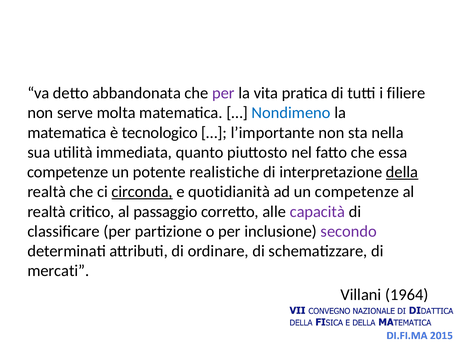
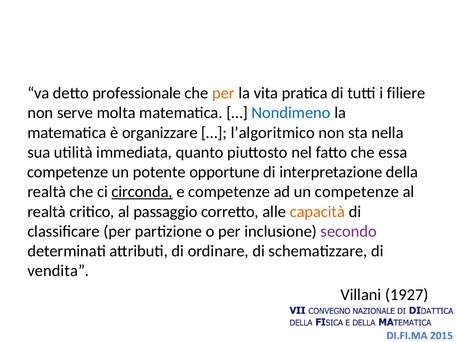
abbandonata: abbandonata -> professionale
per at (223, 93) colour: purple -> orange
tecnologico: tecnologico -> organizzare
l’importante: l’importante -> l’algoritmico
realistiche: realistiche -> opportune
della underline: present -> none
e quotidianità: quotidianità -> competenze
capacità colour: purple -> orange
mercati: mercati -> vendita
1964: 1964 -> 1927
